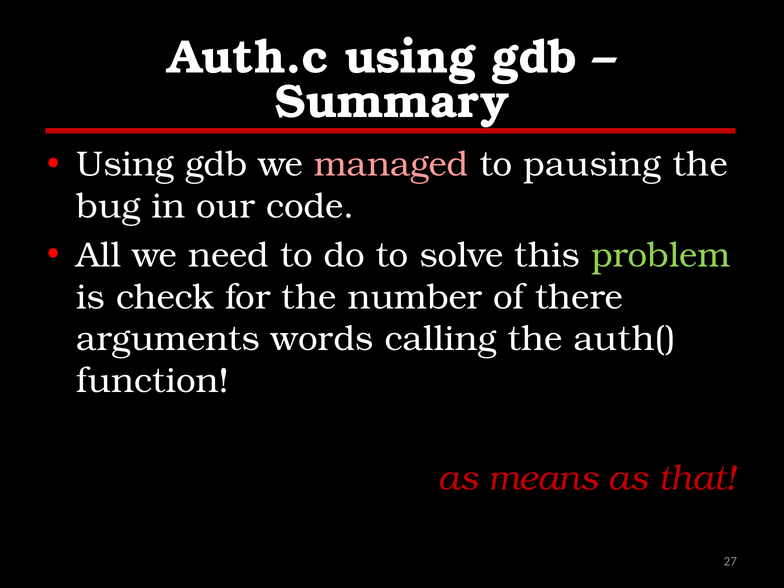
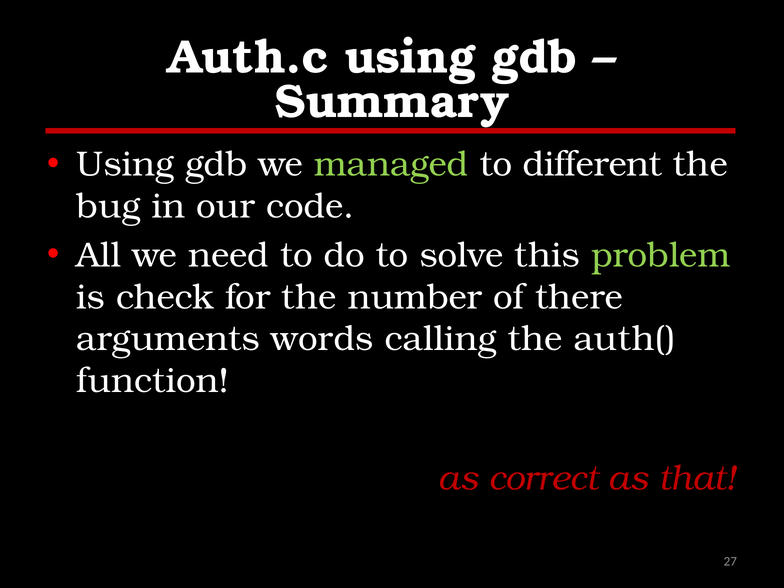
managed colour: pink -> light green
pausing: pausing -> different
means: means -> correct
